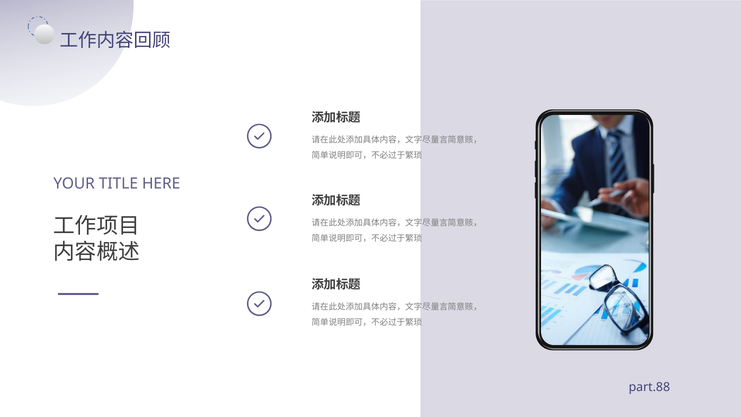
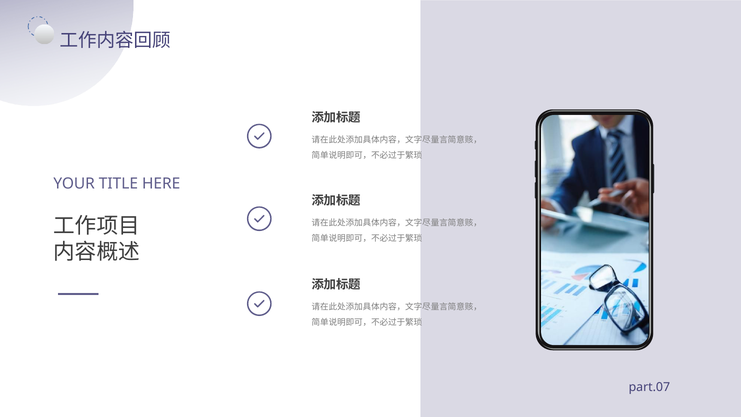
part.88: part.88 -> part.07
